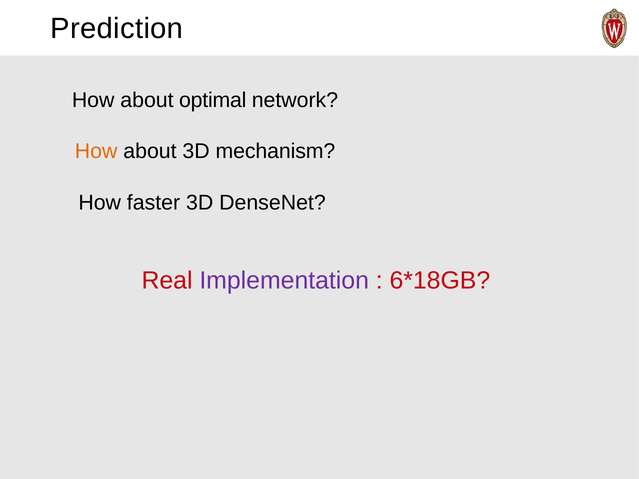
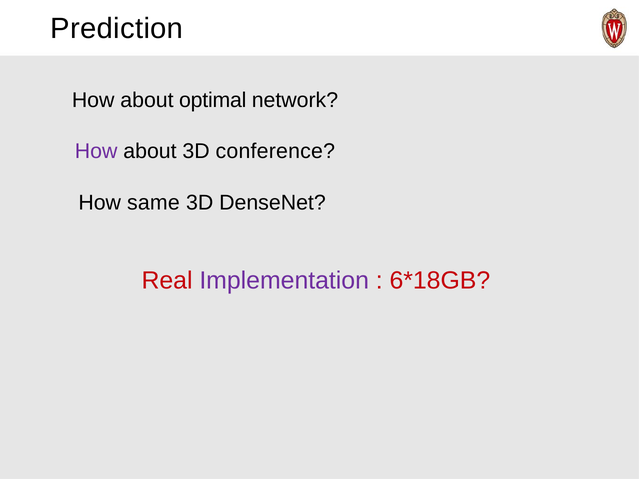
How at (96, 151) colour: orange -> purple
mechanism: mechanism -> conference
faster: faster -> same
